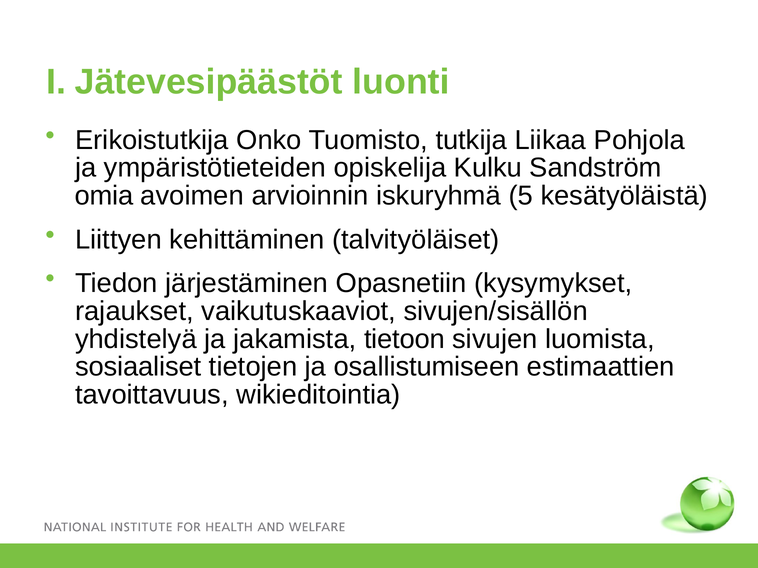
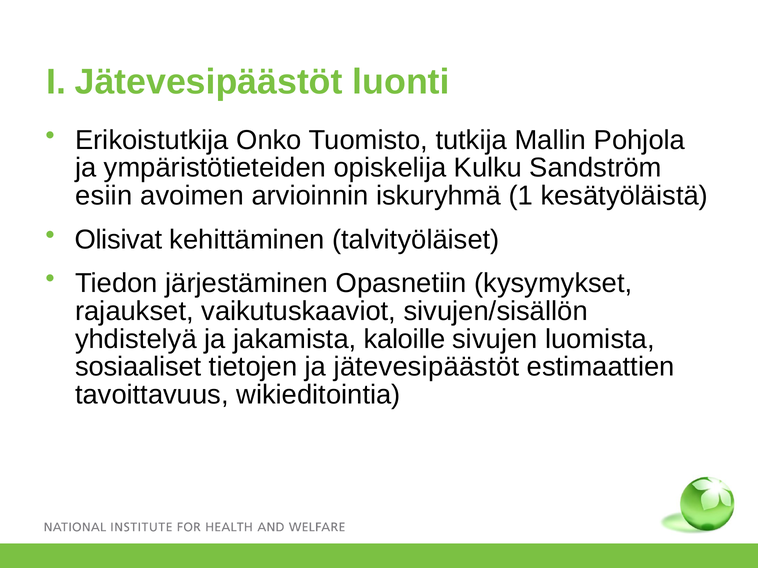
Liikaa: Liikaa -> Mallin
omia: omia -> esiin
5: 5 -> 1
Liittyen: Liittyen -> Olisivat
tietoon: tietoon -> kaloille
ja osallistumiseen: osallistumiseen -> jätevesipäästöt
